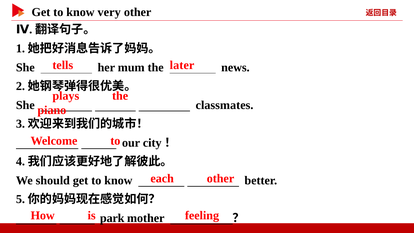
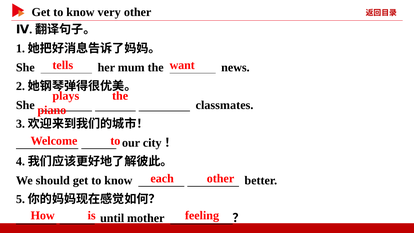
later: later -> want
park: park -> until
